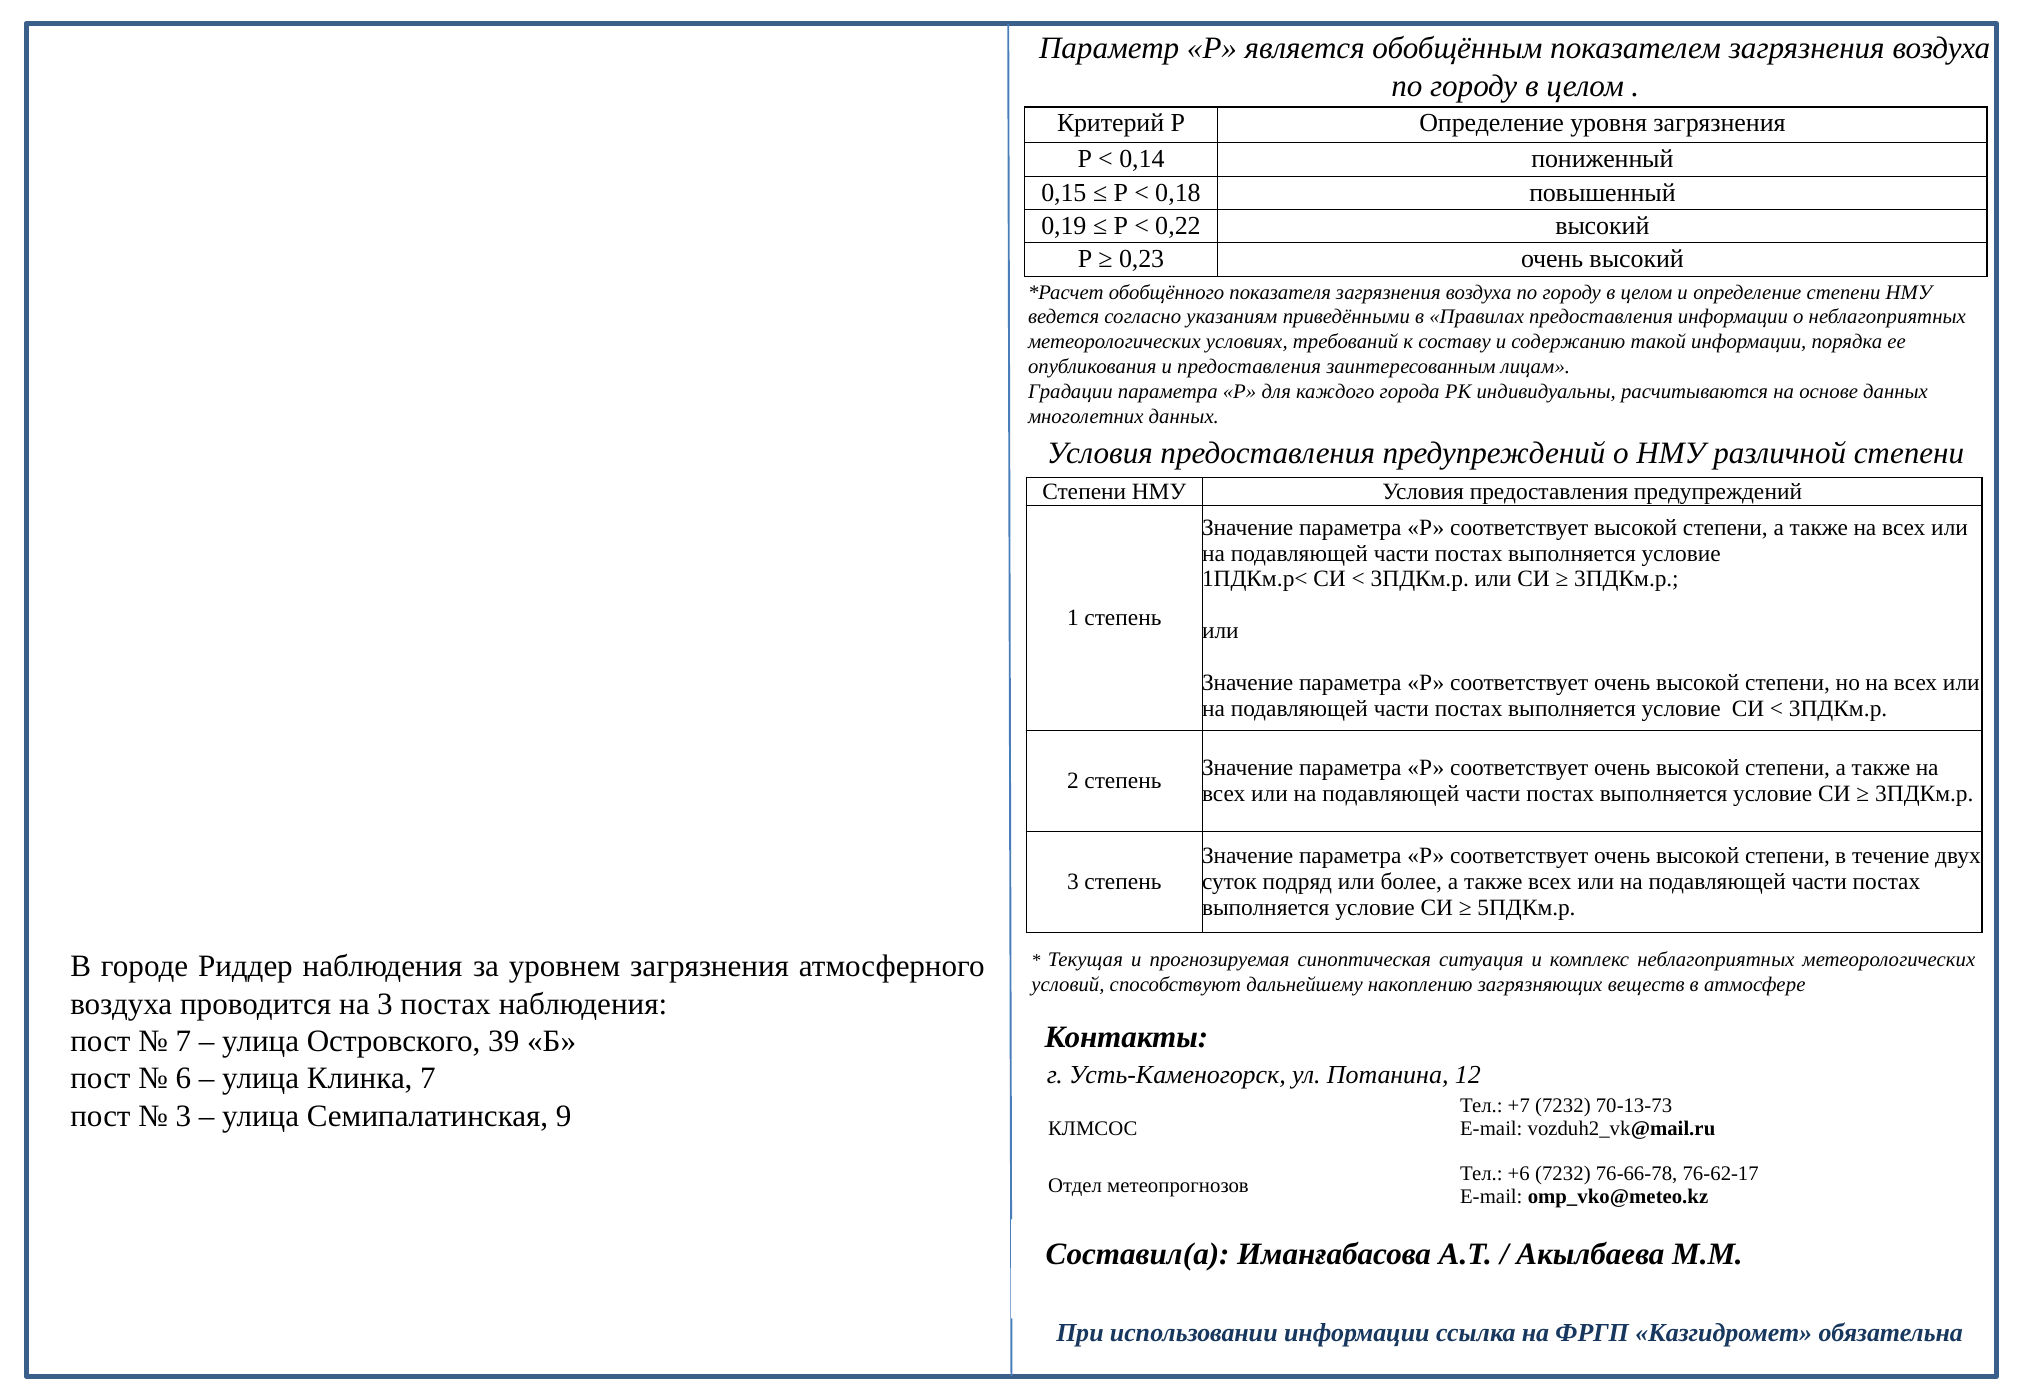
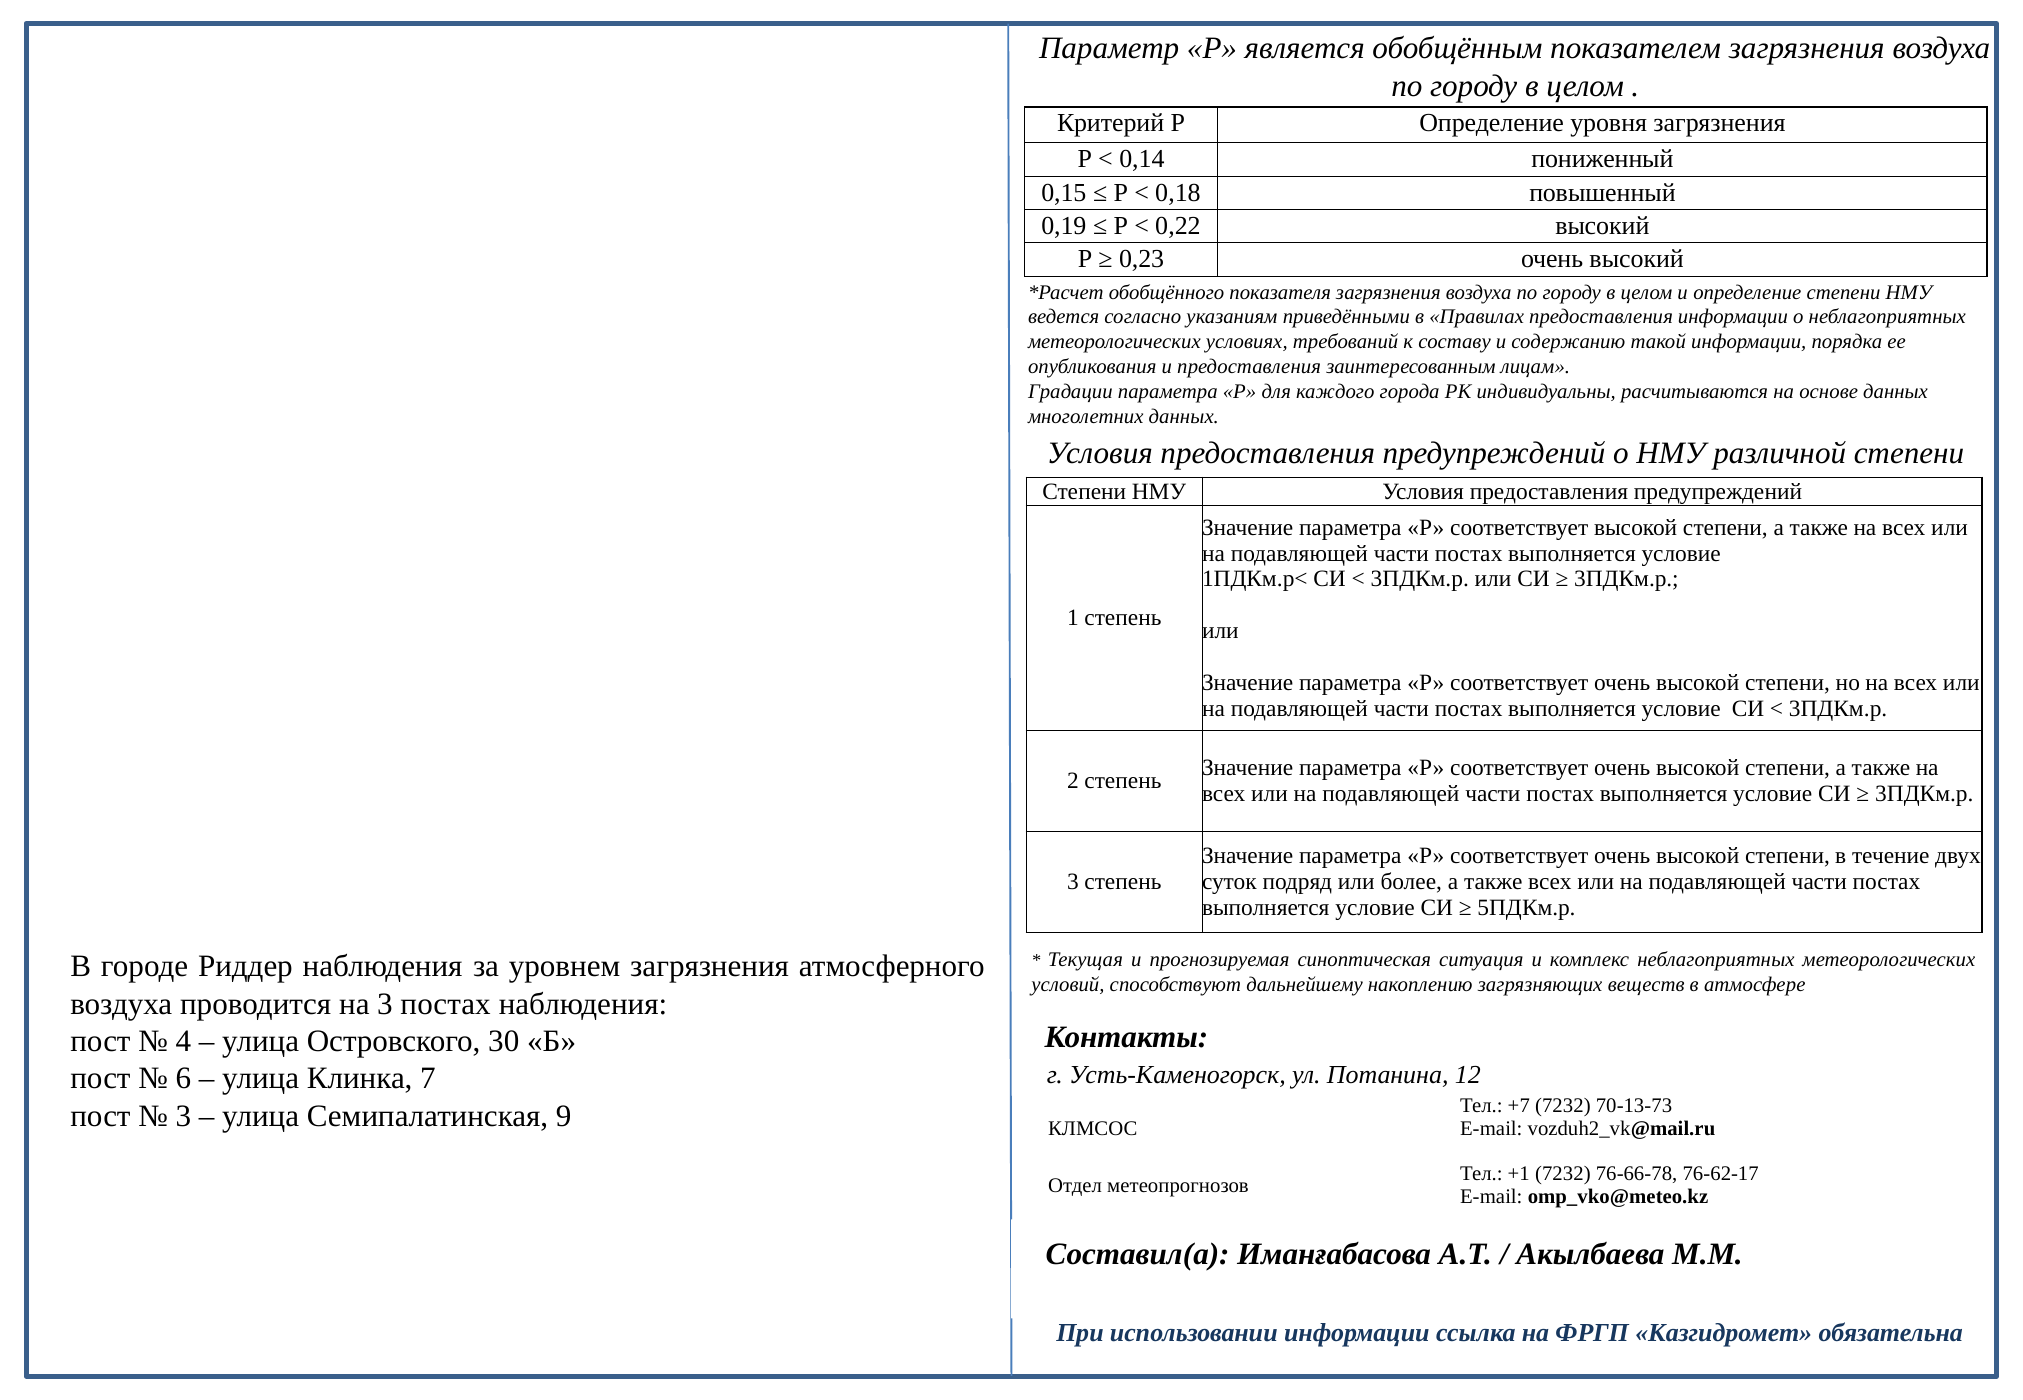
7 at (183, 1041): 7 -> 4
39: 39 -> 30
+6: +6 -> +1
